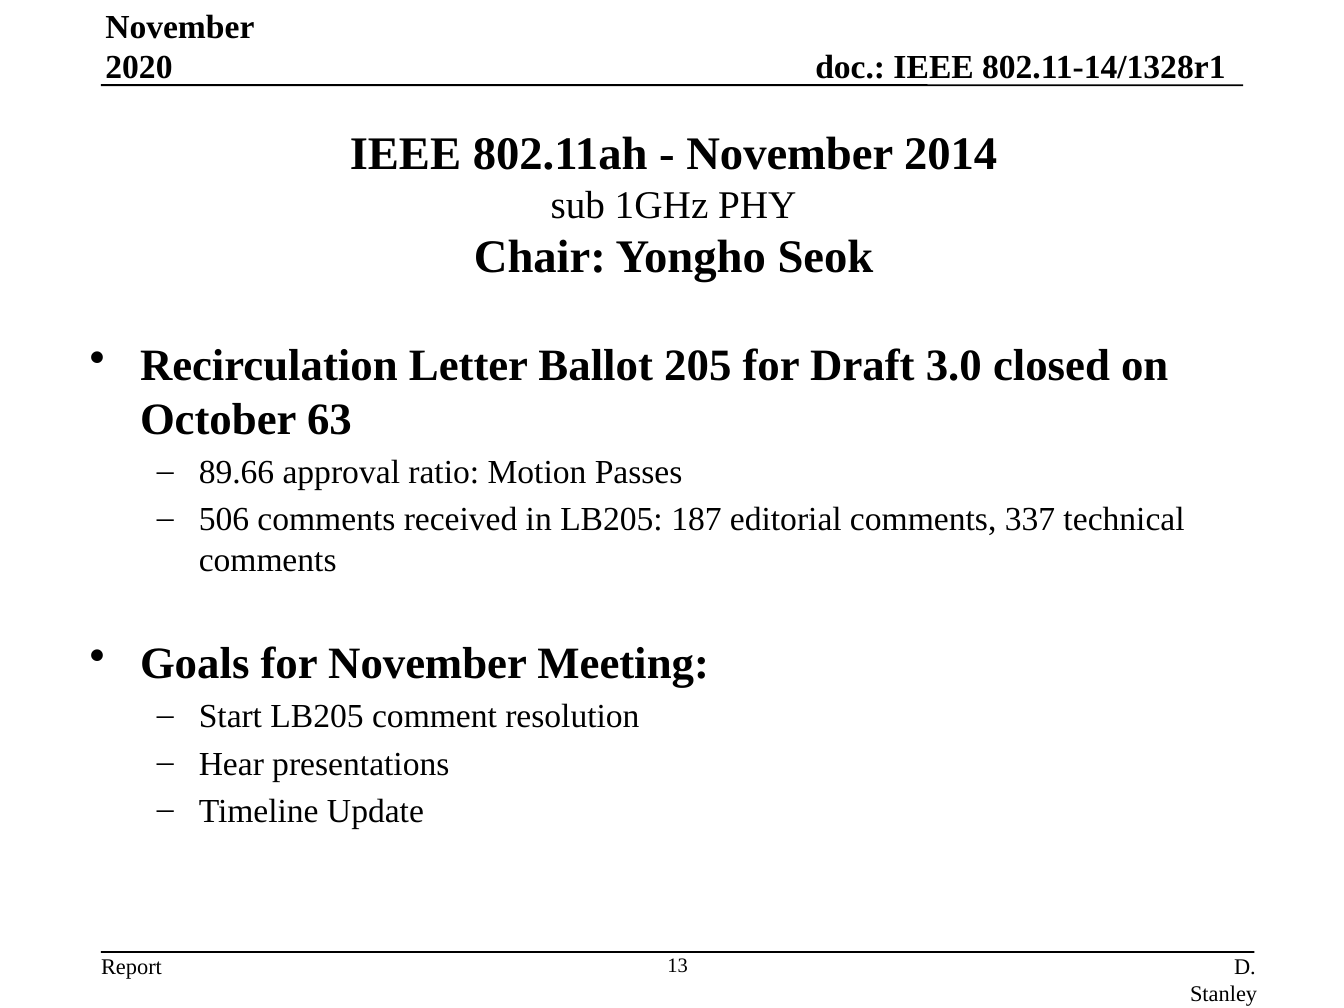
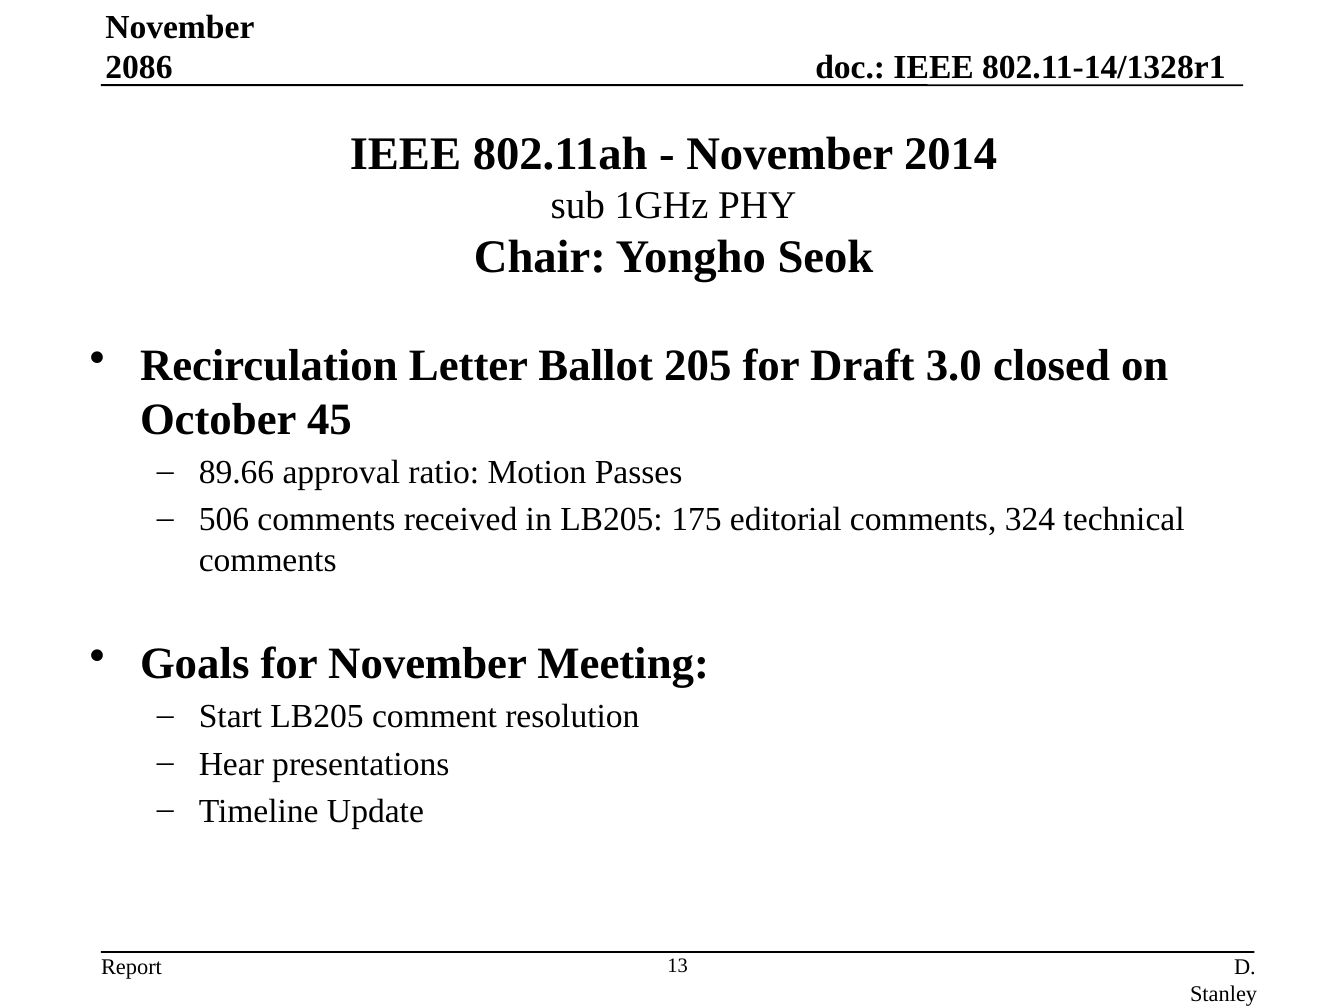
2020: 2020 -> 2086
63: 63 -> 45
187: 187 -> 175
337: 337 -> 324
